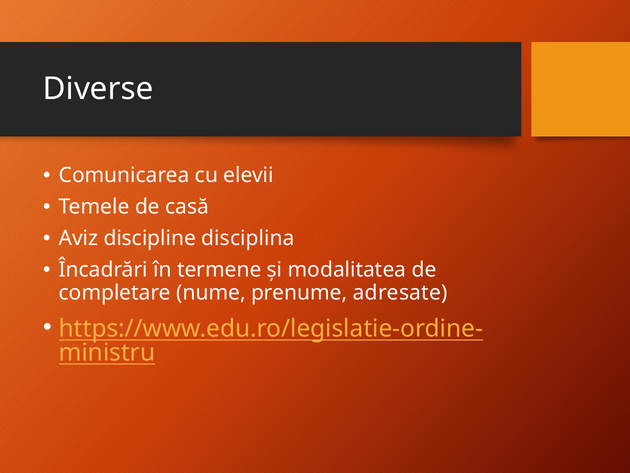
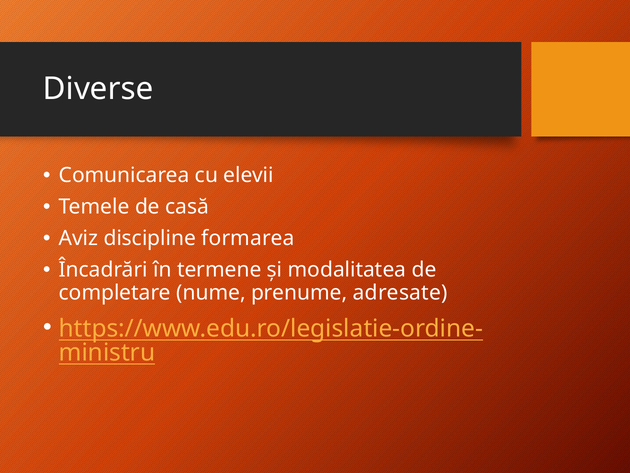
disciplina: disciplina -> formarea
